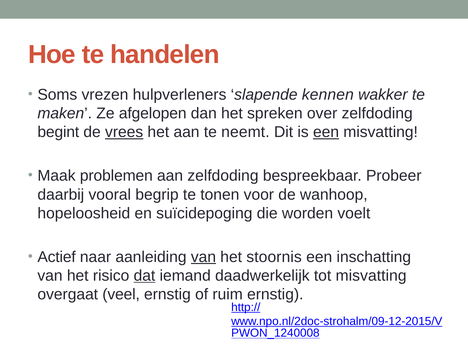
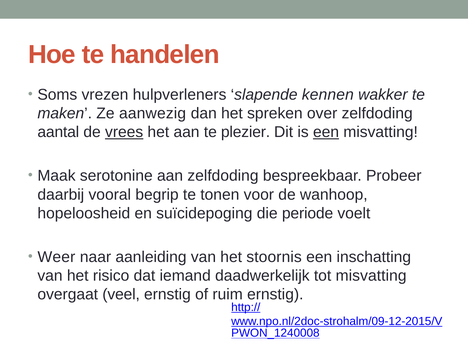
afgelopen: afgelopen -> aanwezig
begint: begint -> aantal
neemt: neemt -> plezier
problemen: problemen -> serotonine
worden: worden -> periode
Actief: Actief -> Weer
van at (203, 257) underline: present -> none
dat underline: present -> none
